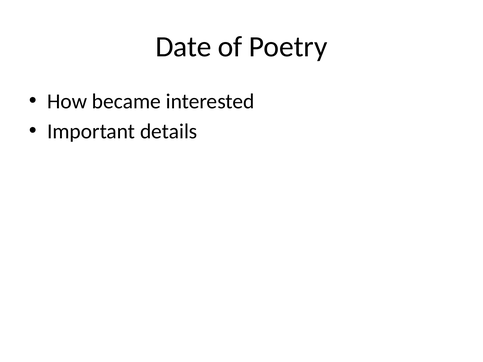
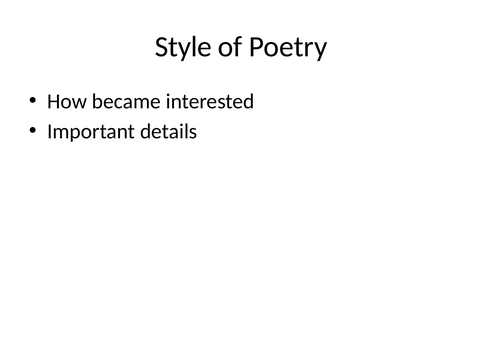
Date: Date -> Style
